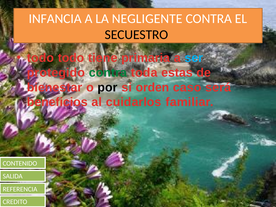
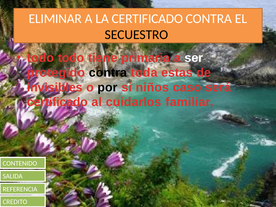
INFANCIA: INFANCIA -> ELIMINAR
LA NEGLIGENTE: NEGLIGENTE -> CERTIFICADO
ser colour: light blue -> white
contra at (108, 73) colour: green -> black
bienestar: bienestar -> invisibles
orden: orden -> niños
beneficios at (57, 102): beneficios -> certificado
